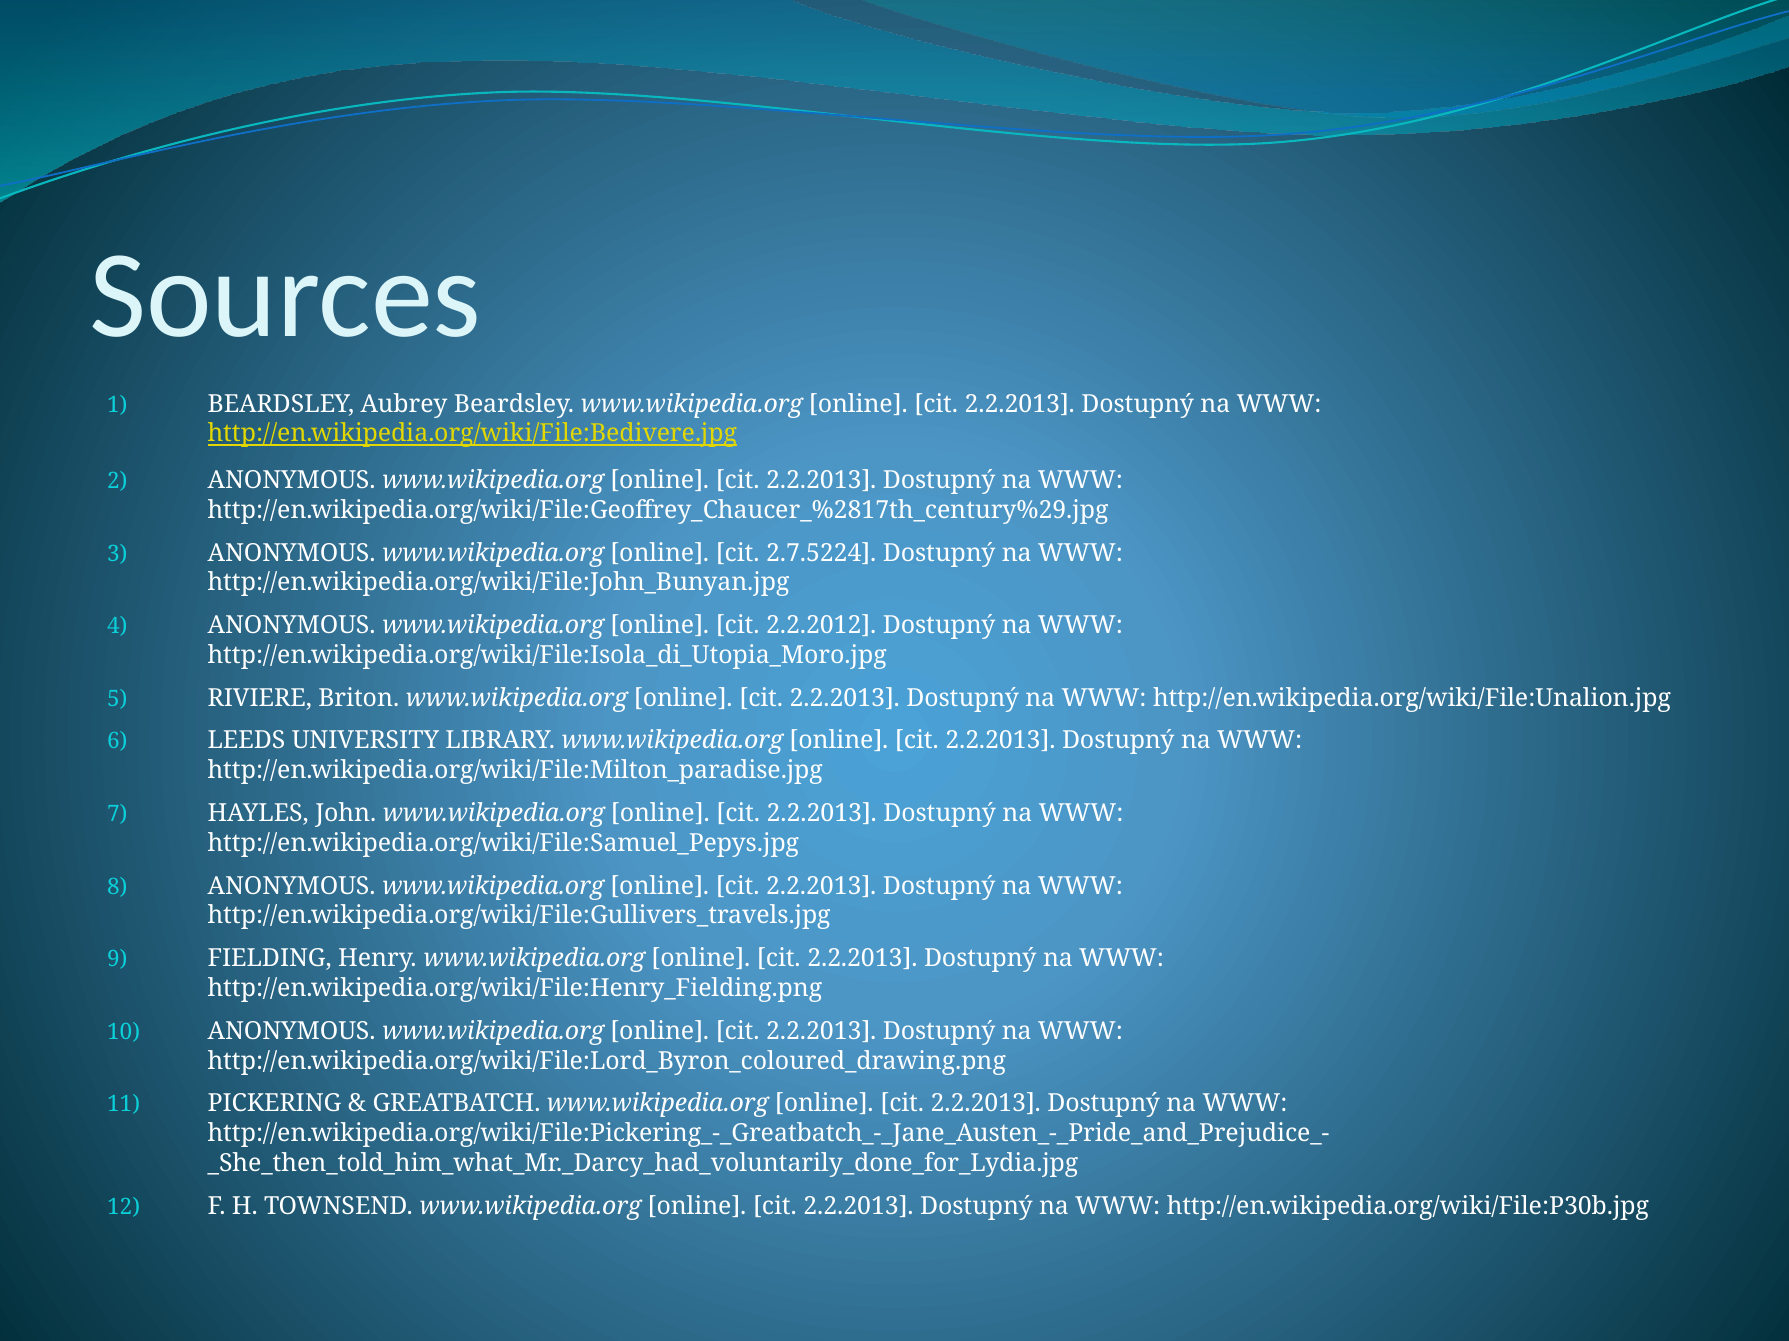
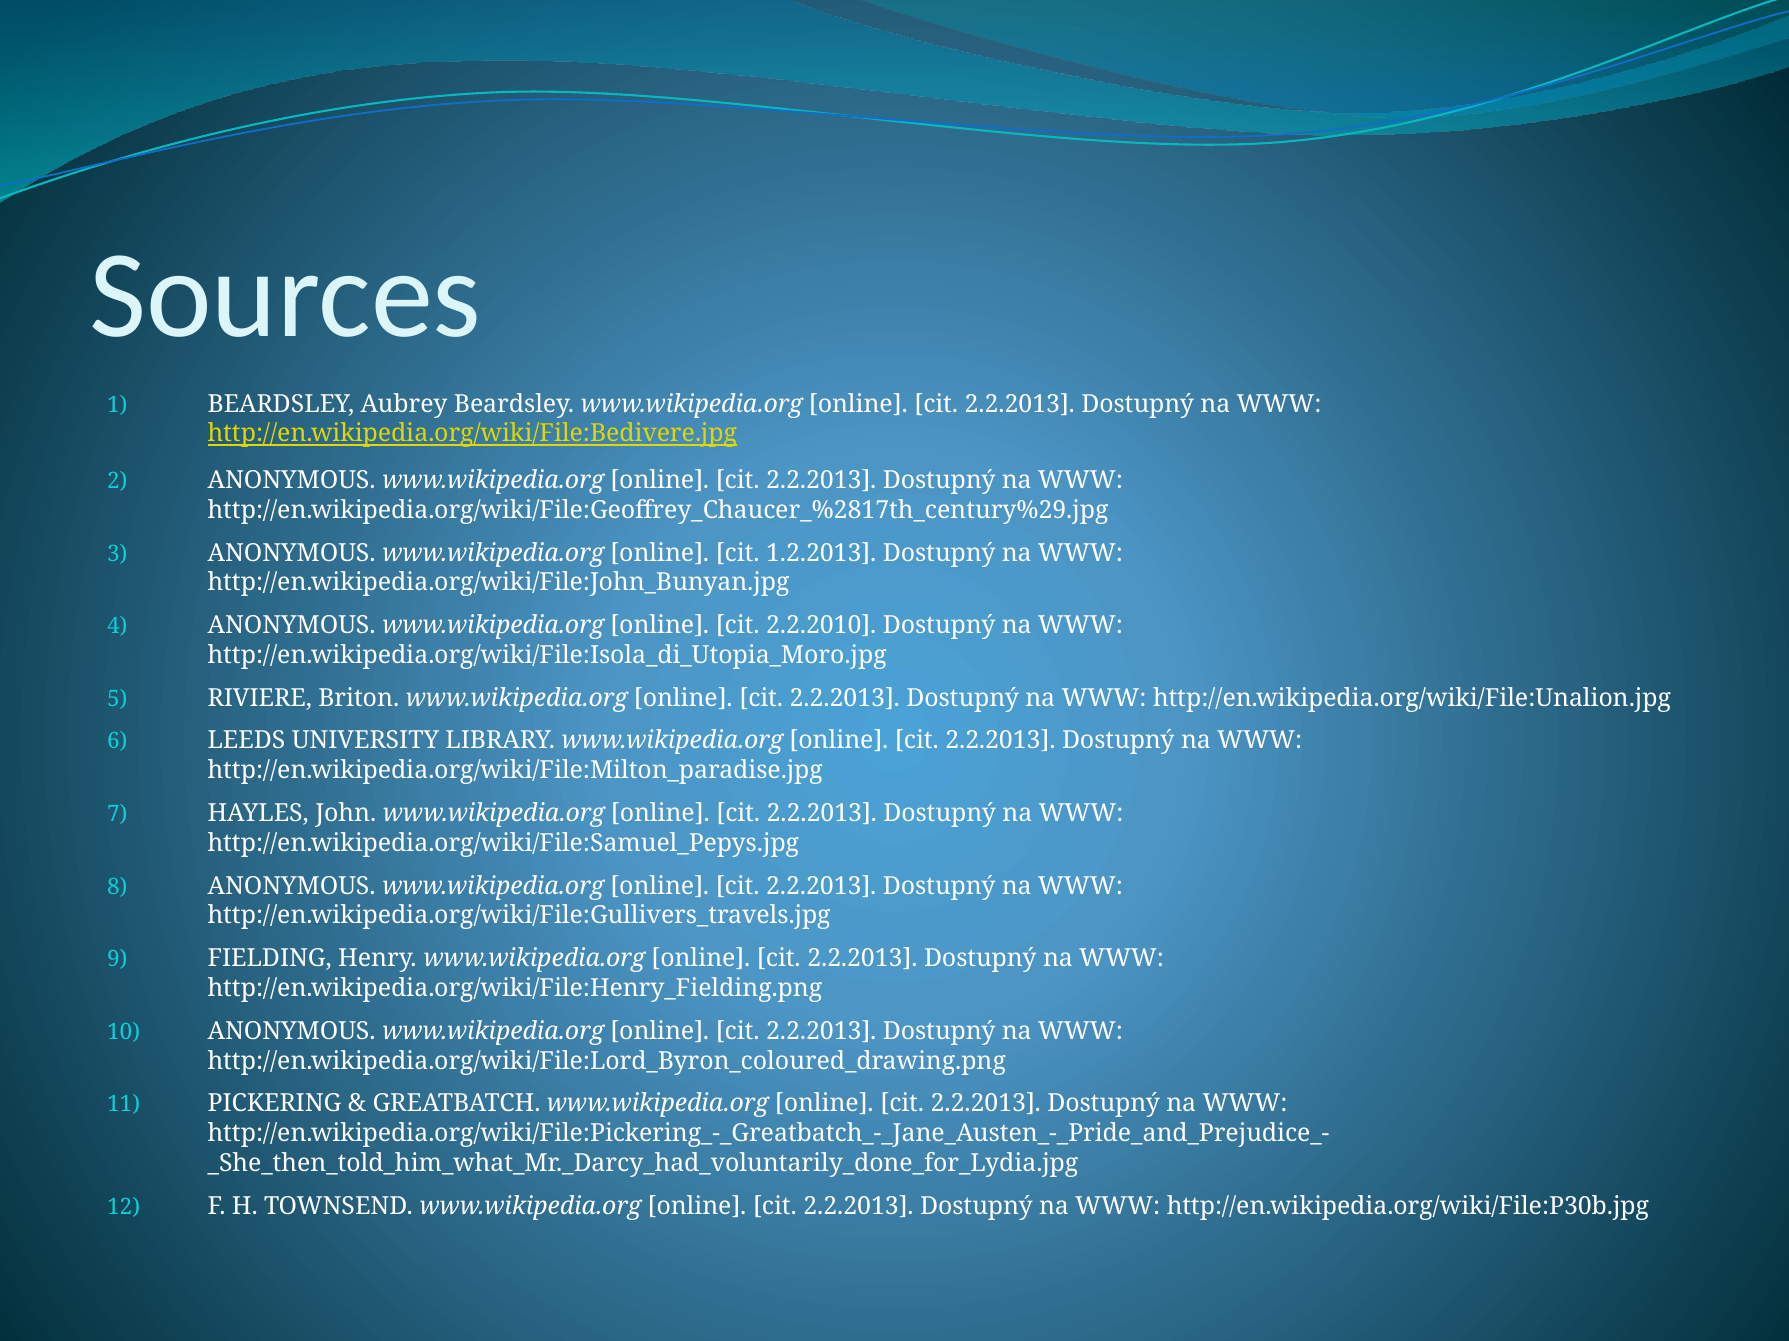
2.7.5224: 2.7.5224 -> 1.2.2013
2.2.2012: 2.2.2012 -> 2.2.2010
